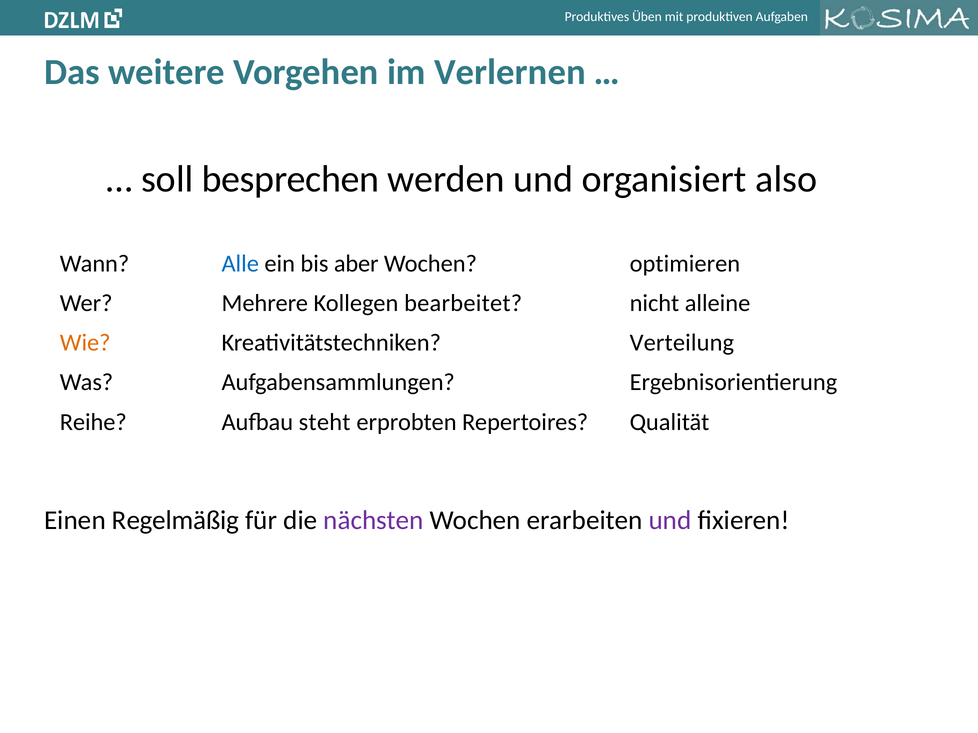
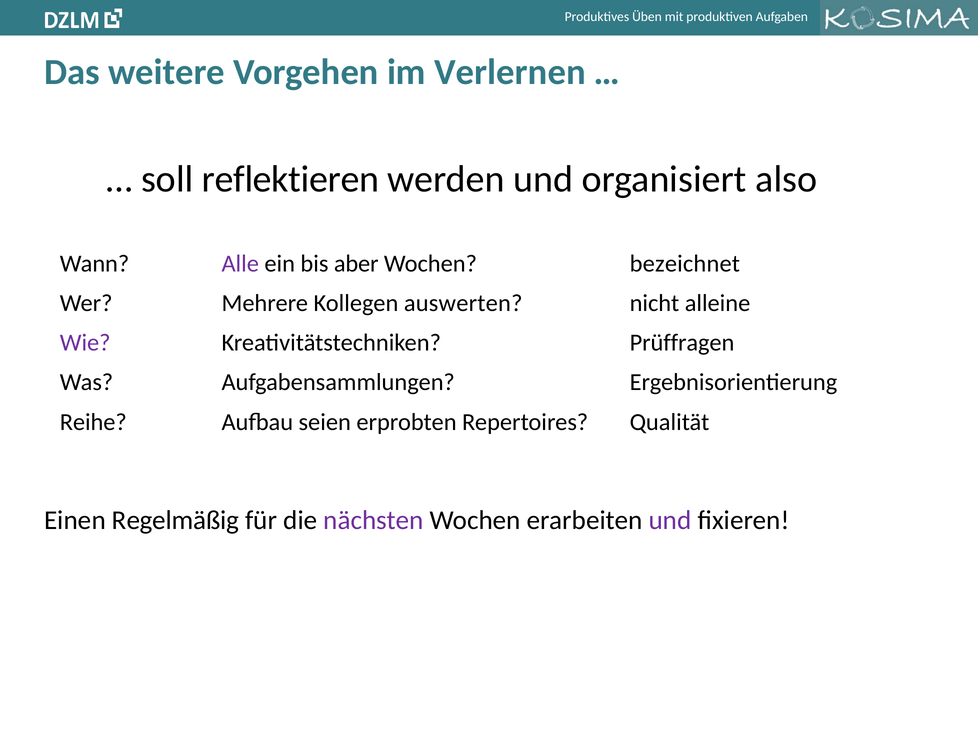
besprechen: besprechen -> reflektieren
Alle colour: blue -> purple
optimieren: optimieren -> bezeichnet
bearbeitet: bearbeitet -> auswerten
Wie colour: orange -> purple
Verteilung: Verteilung -> Prüffragen
steht: steht -> seien
